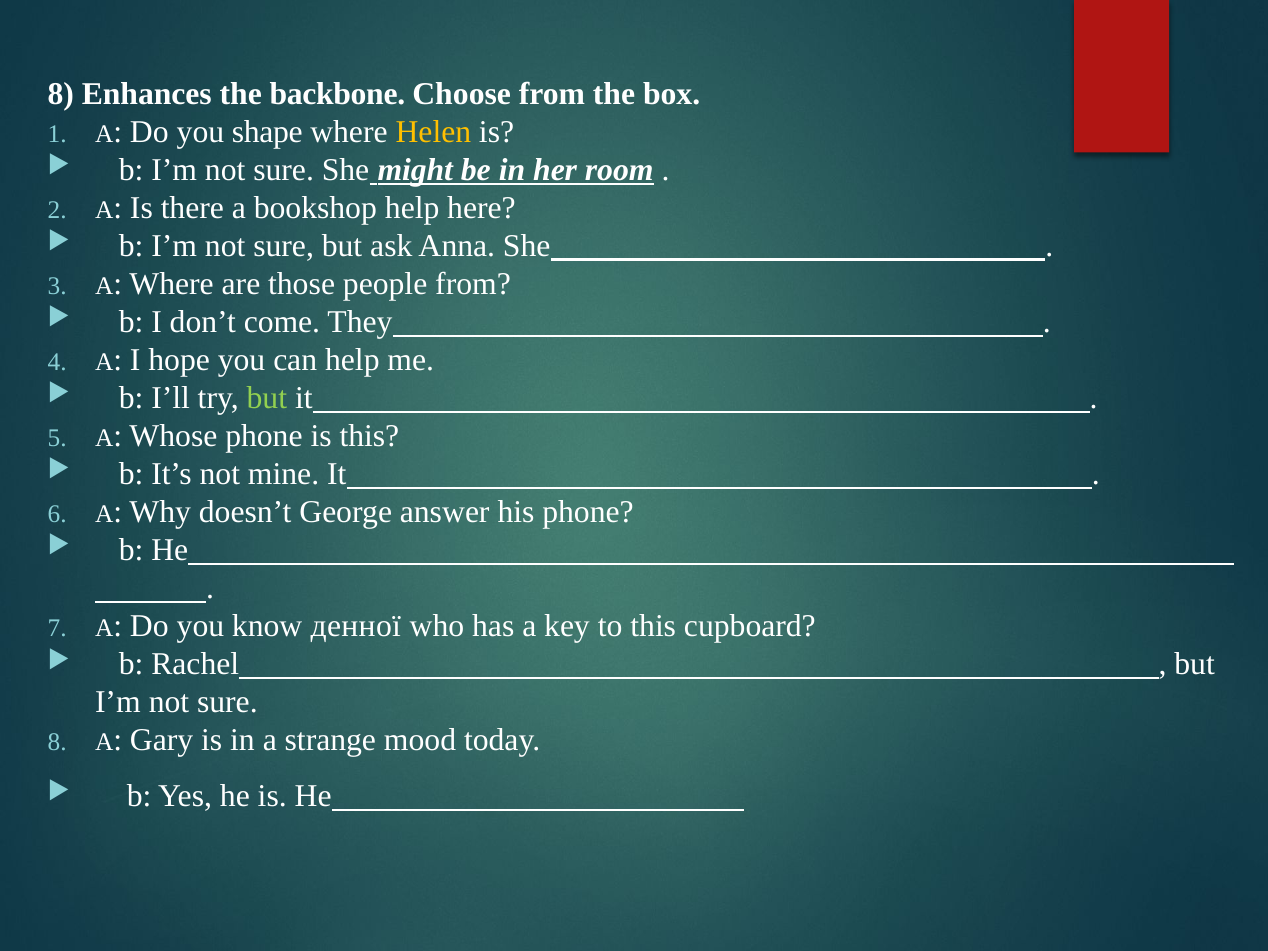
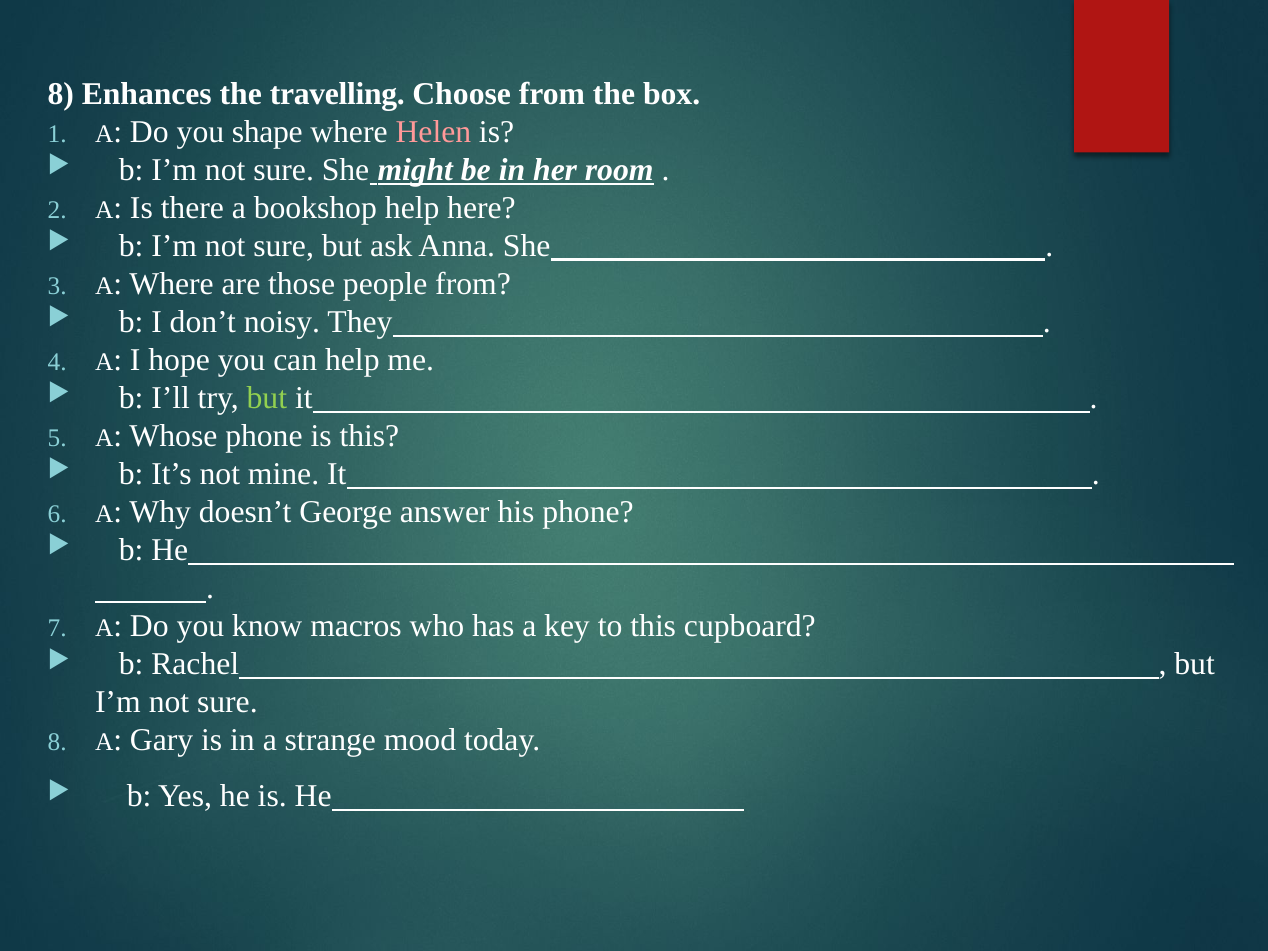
backbone: backbone -> travelling
Helen colour: yellow -> pink
come: come -> noisy
денної: денної -> macros
